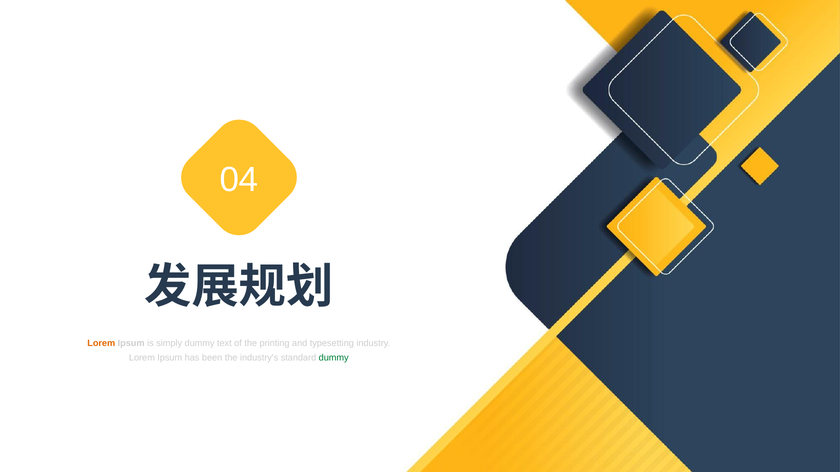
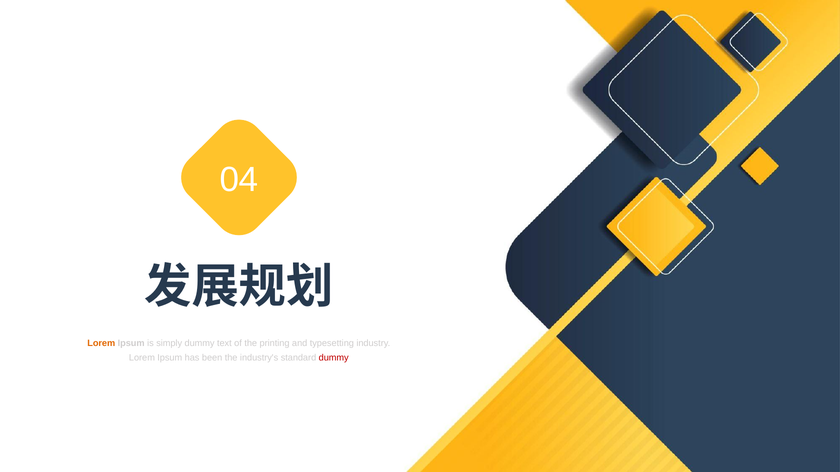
dummy at (334, 358) colour: green -> red
